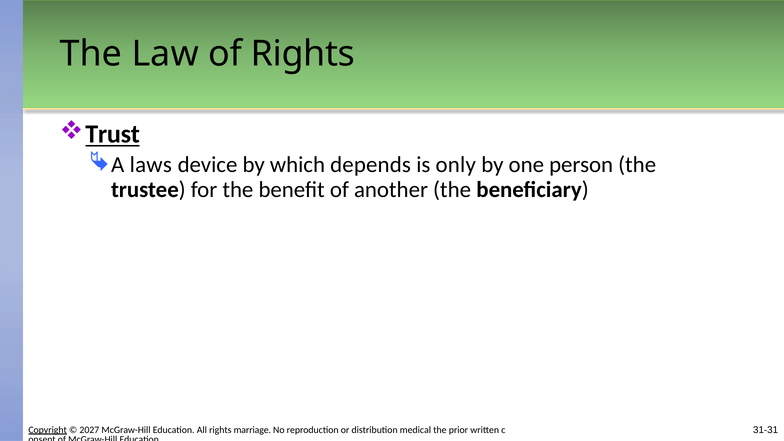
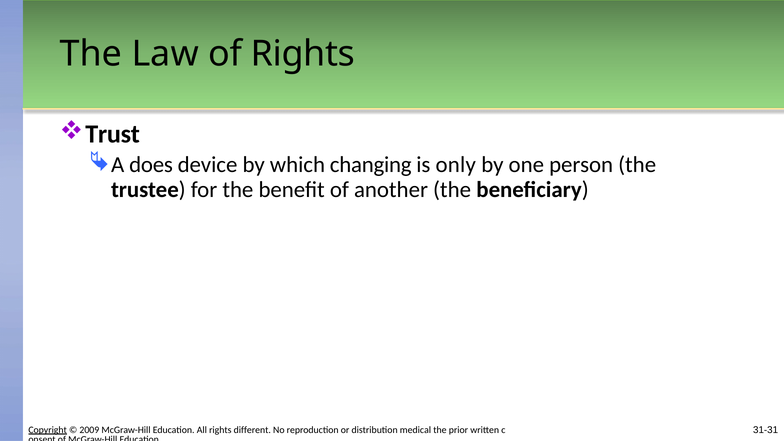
Trust underline: present -> none
laws: laws -> does
depends: depends -> changing
2027: 2027 -> 2009
marriage: marriage -> different
